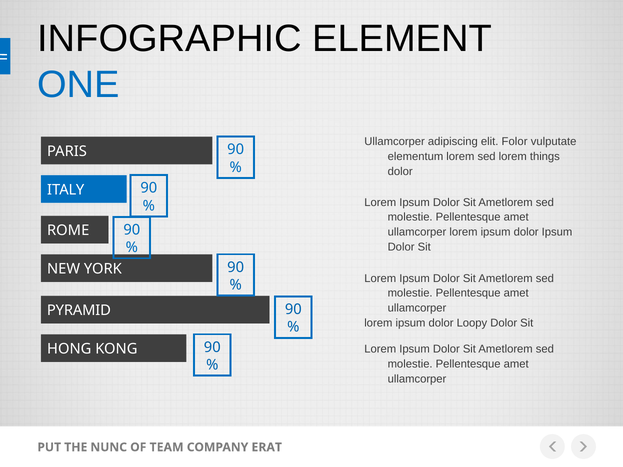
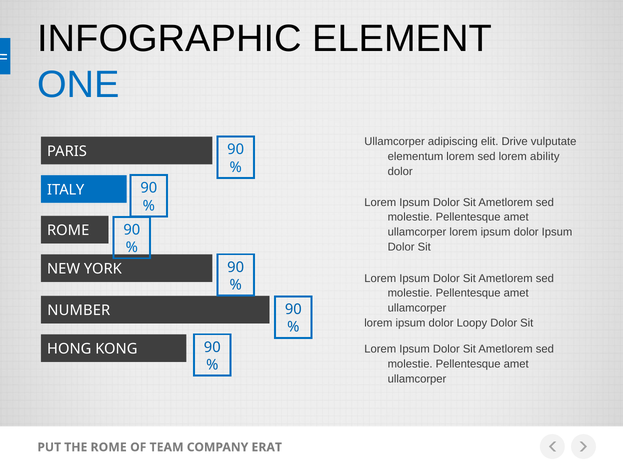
Folor: Folor -> Drive
things: things -> ability
PYRAMID: PYRAMID -> NUMBER
THE NUNC: NUNC -> ROME
